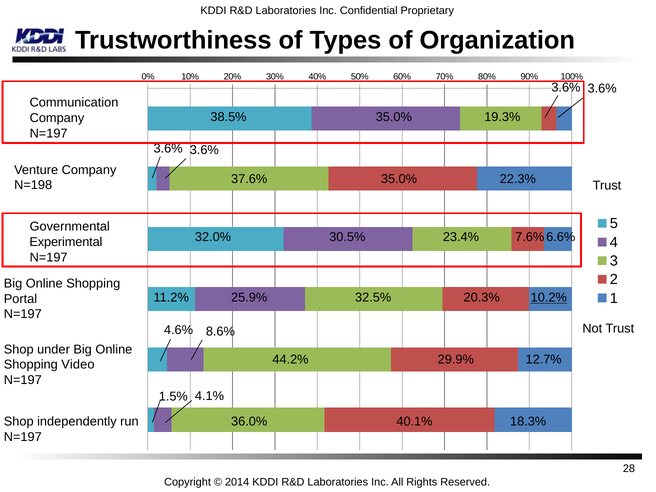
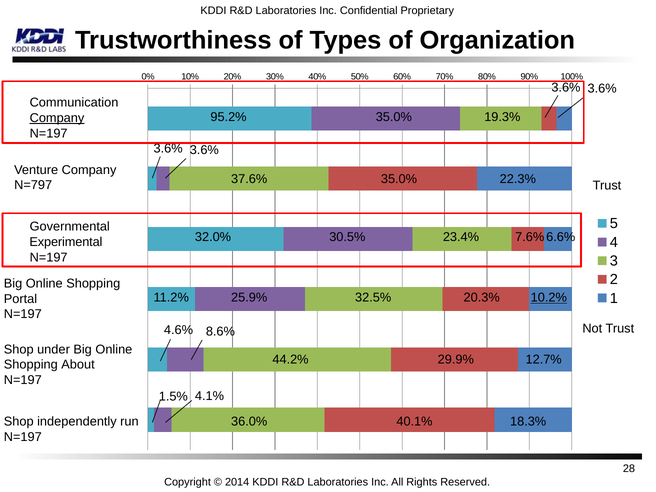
38.5%: 38.5% -> 95.2%
Company at (57, 118) underline: none -> present
N=198: N=198 -> N=797
Video: Video -> About
